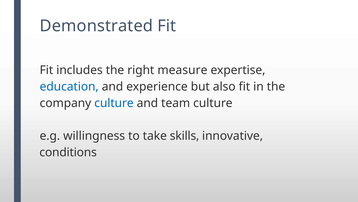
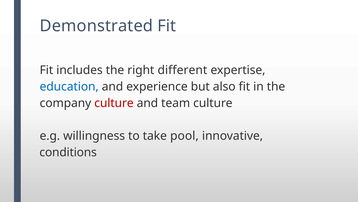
measure: measure -> different
culture at (114, 103) colour: blue -> red
skills: skills -> pool
